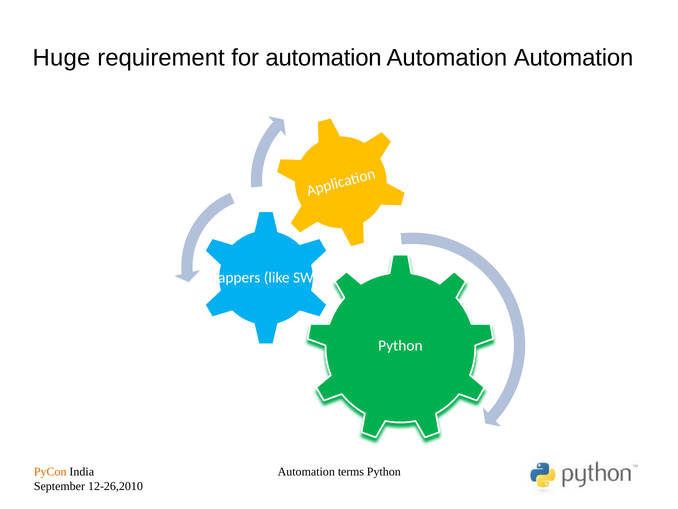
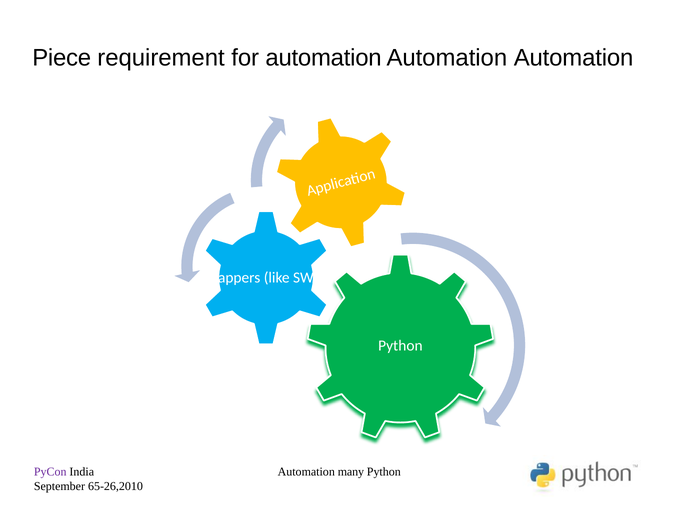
Huge: Huge -> Piece
PyCon colour: orange -> purple
terms: terms -> many
12-26,2010: 12-26,2010 -> 65-26,2010
